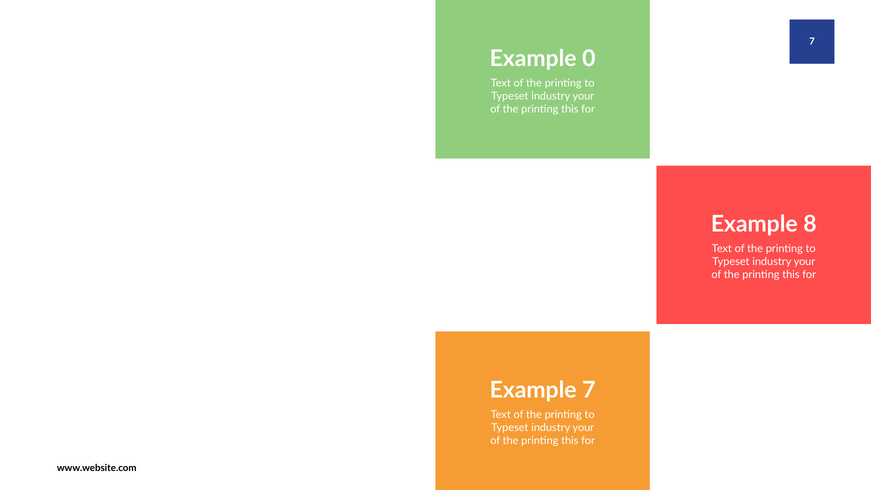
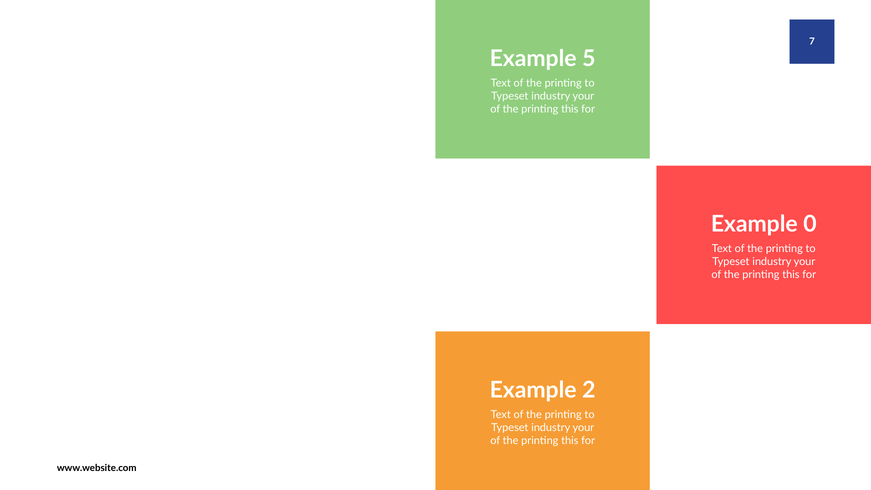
0: 0 -> 5
8: 8 -> 0
Example 7: 7 -> 2
